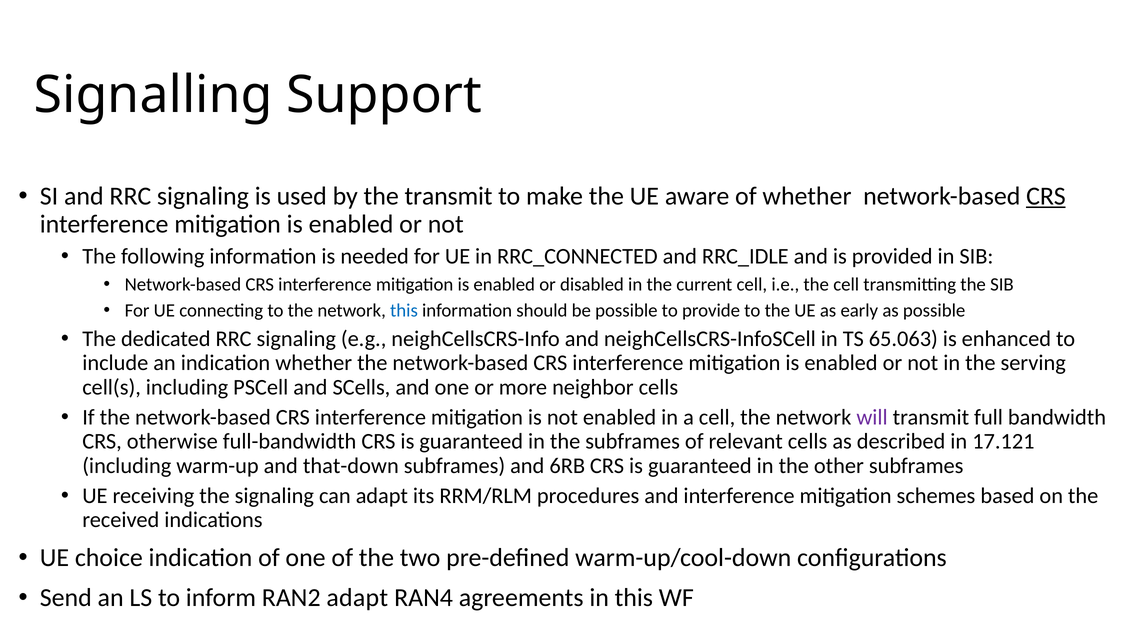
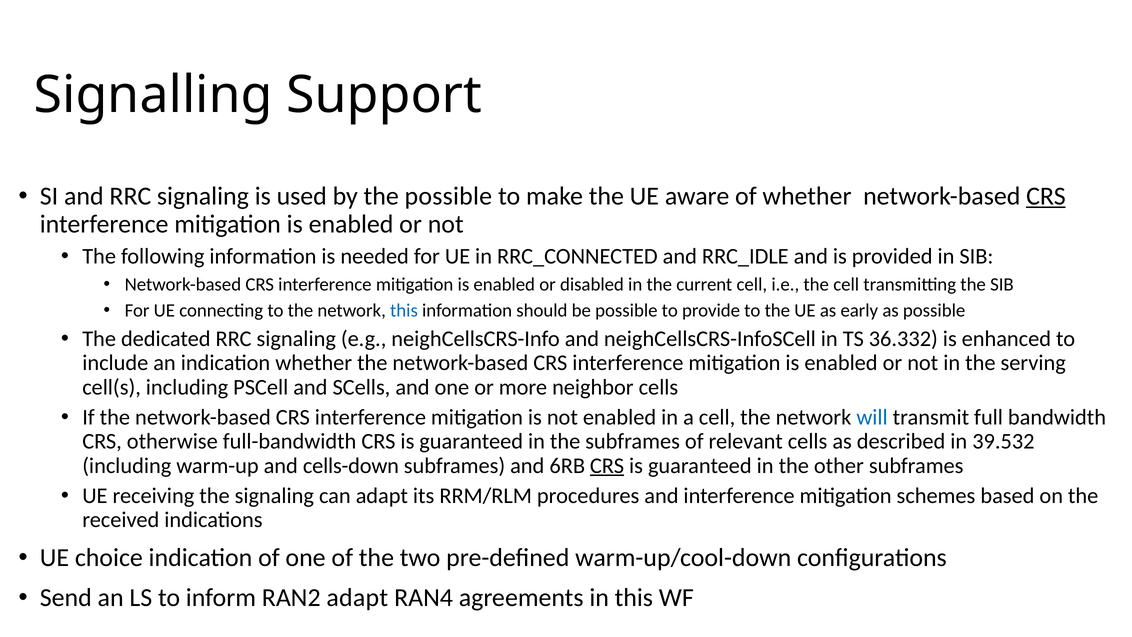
the transmit: transmit -> possible
65.063: 65.063 -> 36.332
will colour: purple -> blue
17.121: 17.121 -> 39.532
that-down: that-down -> cells-down
CRS at (607, 466) underline: none -> present
